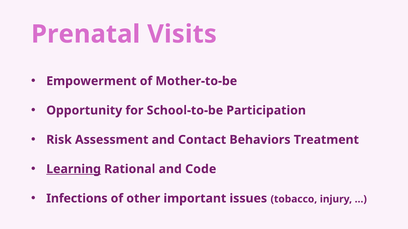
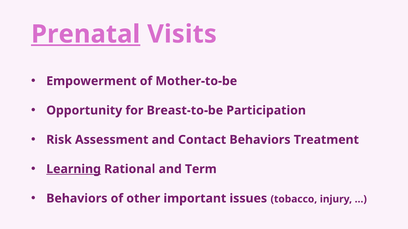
Prenatal underline: none -> present
School-to-be: School-to-be -> Breast-to-be
Code: Code -> Term
Infections at (77, 199): Infections -> Behaviors
